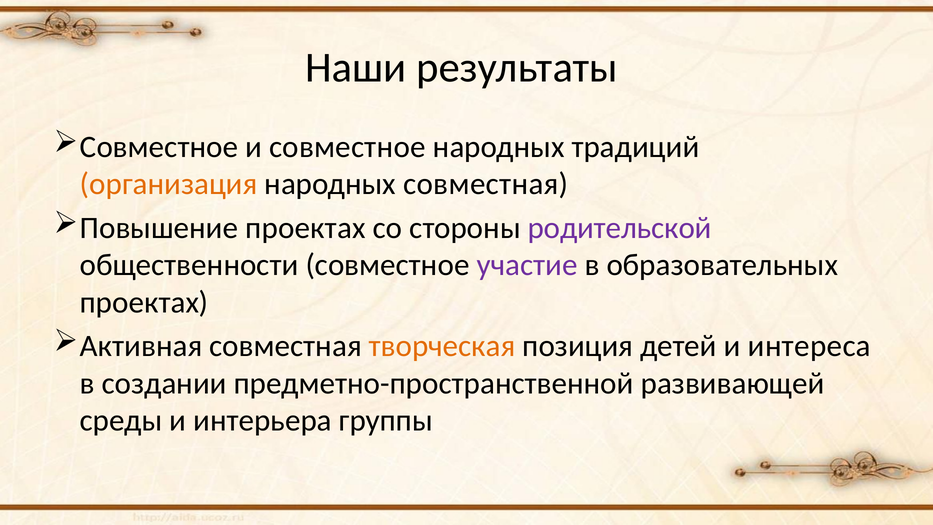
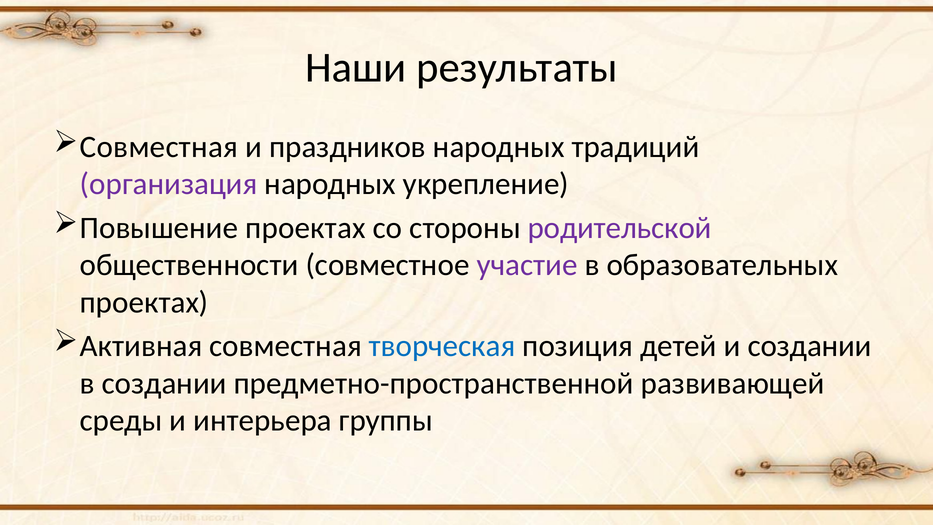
Совместное at (159, 147): Совместное -> Совместная
и совместное: совместное -> праздников
организация colour: orange -> purple
народных совместная: совместная -> укрепление
творческая colour: orange -> blue
и интереса: интереса -> создании
